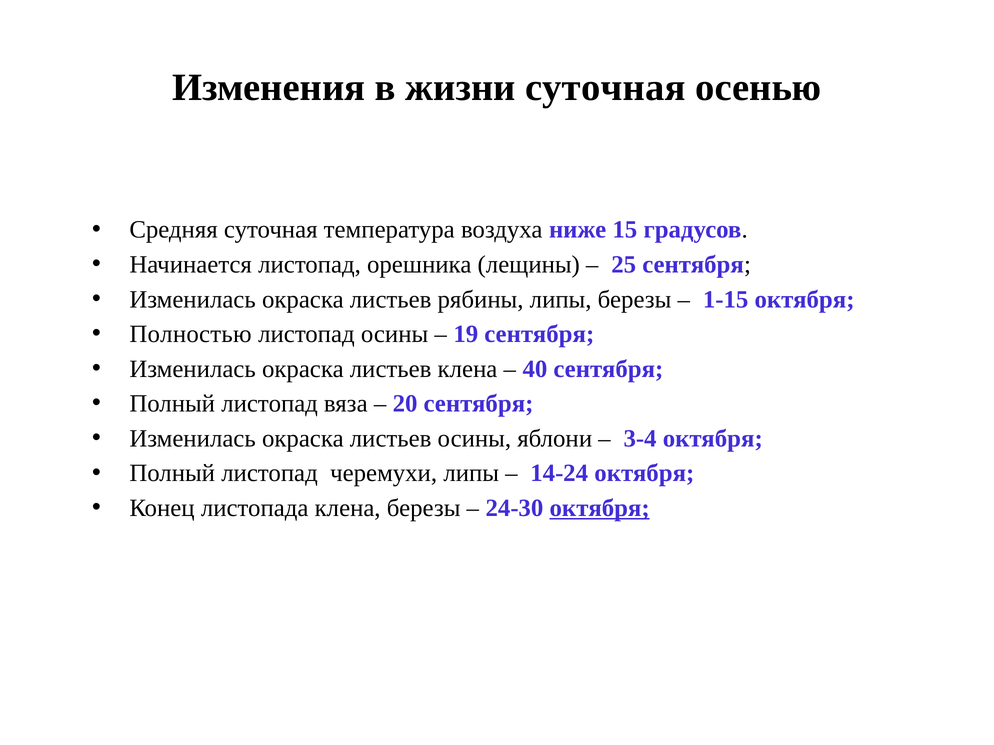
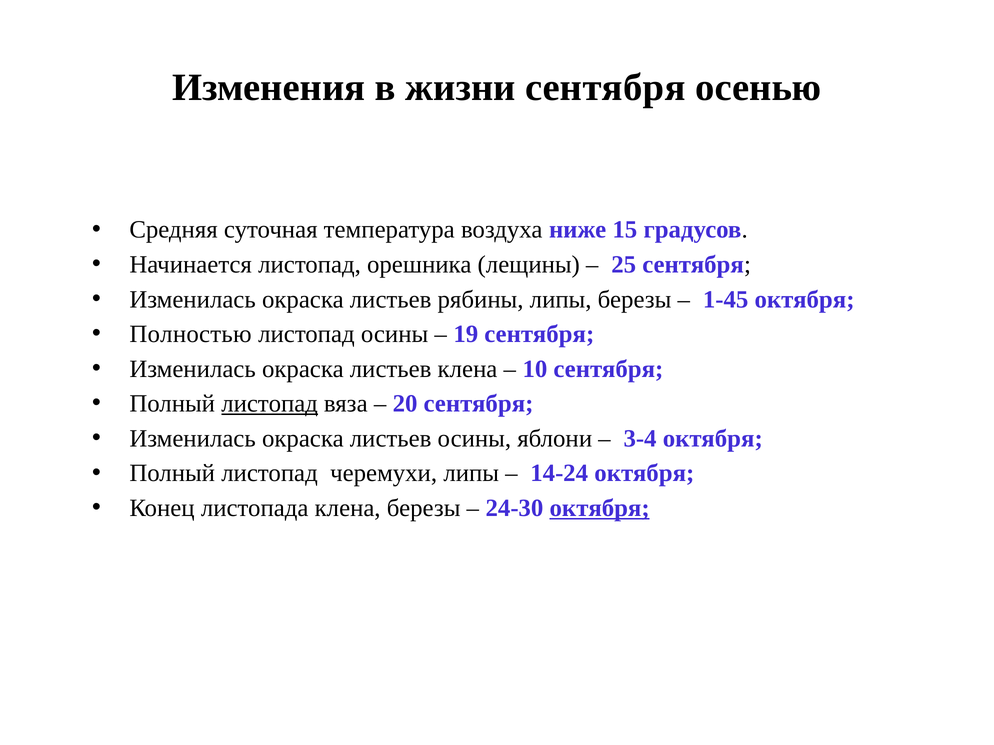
жизни суточная: суточная -> сентября
1-15: 1-15 -> 1-45
40: 40 -> 10
листопад at (270, 404) underline: none -> present
